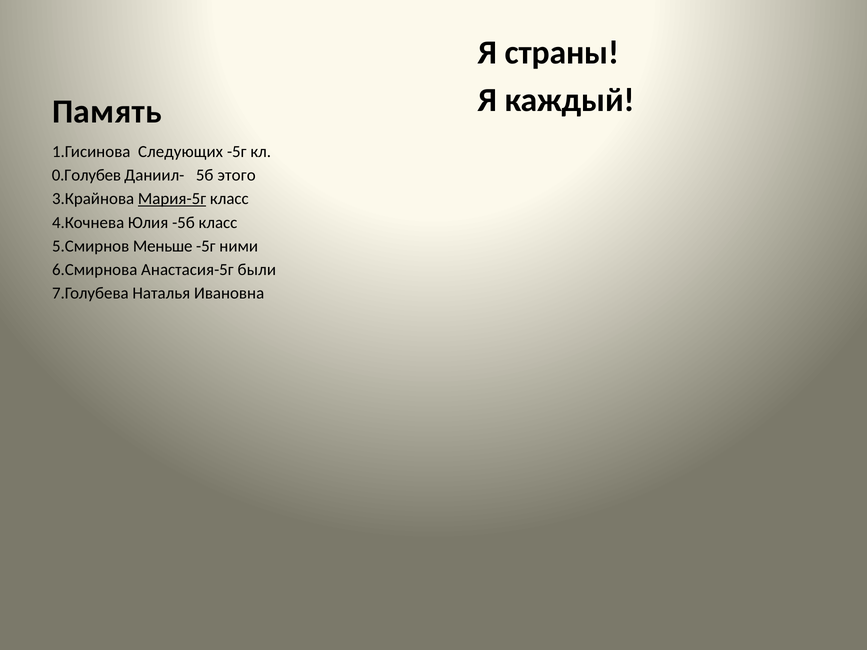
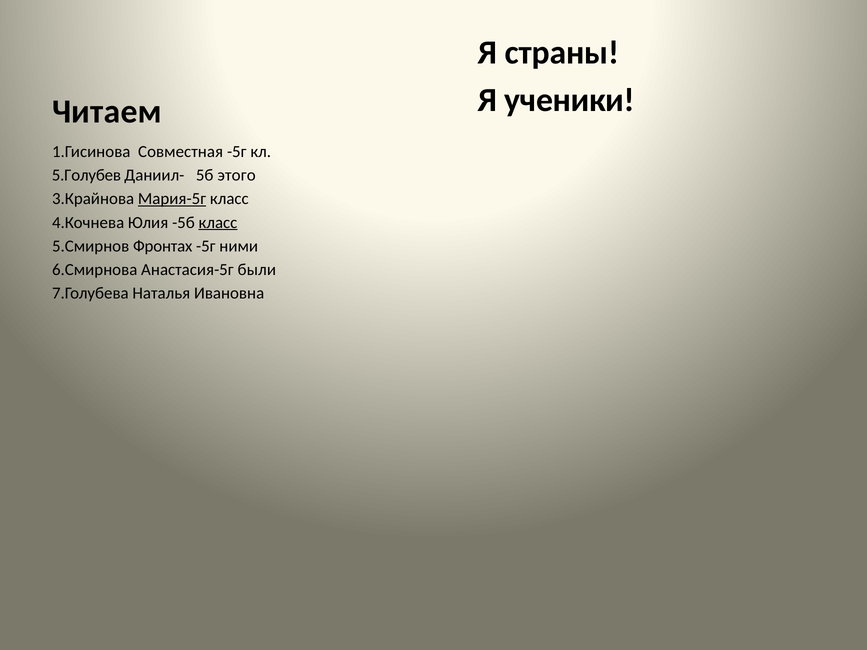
каждый: каждый -> ученики
Память: Память -> Читаем
Следующих: Следующих -> Совместная
0.Голубев: 0.Голубев -> 5.Голубев
класс at (218, 223) underline: none -> present
Меньше: Меньше -> Фронтах
